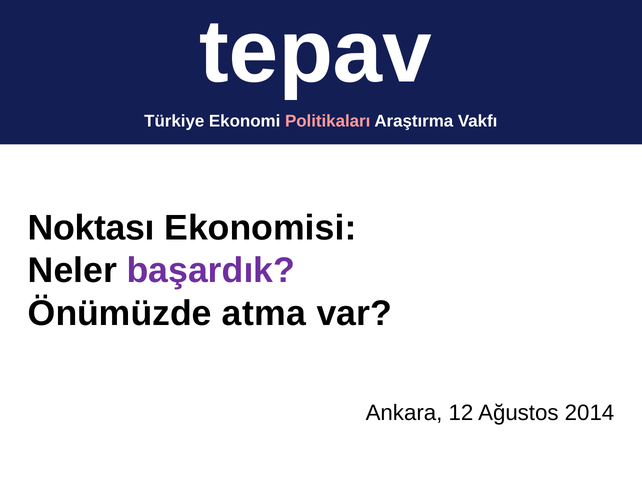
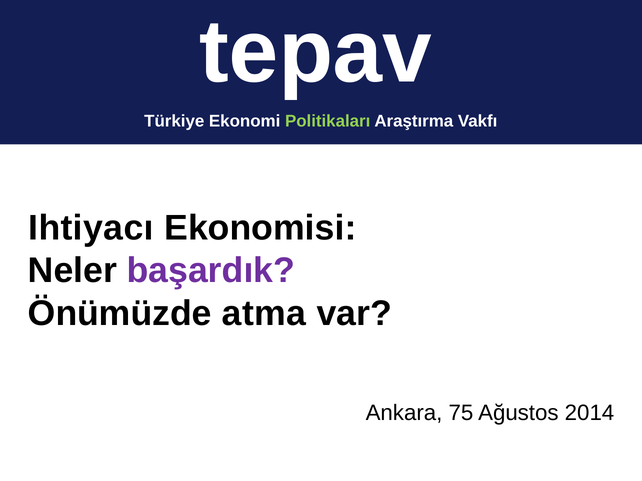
Politikaları colour: pink -> light green
Noktası: Noktası -> Ihtiyacı
12: 12 -> 75
